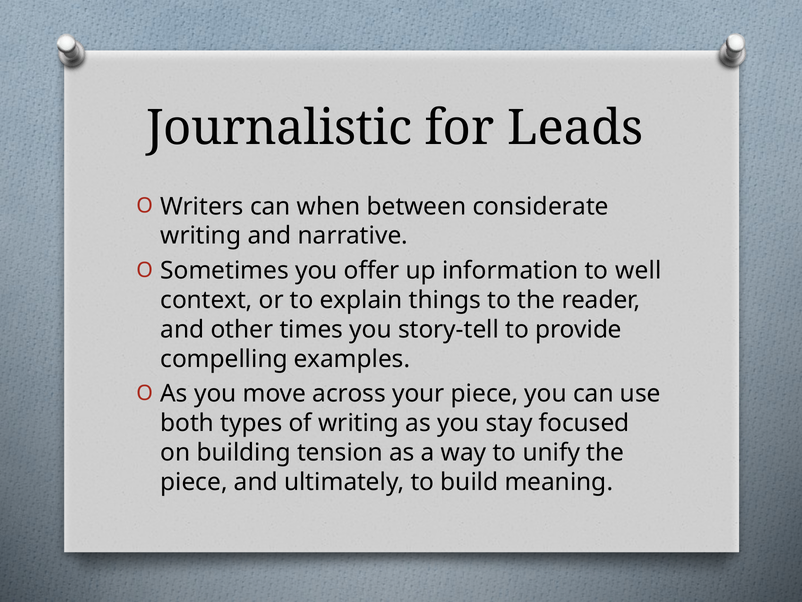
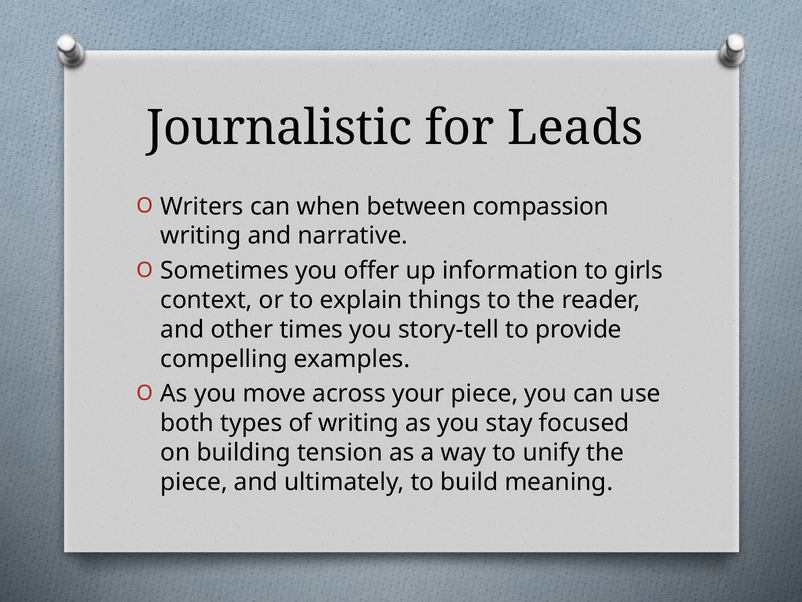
considerate: considerate -> compassion
well: well -> girls
